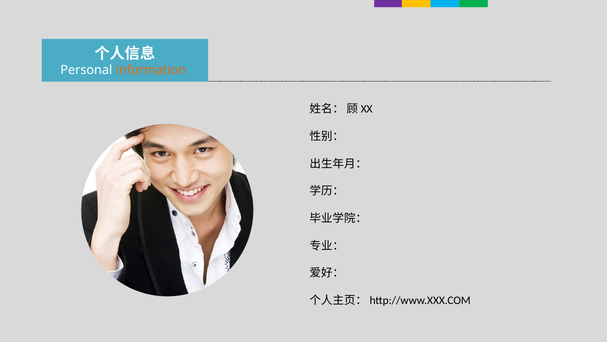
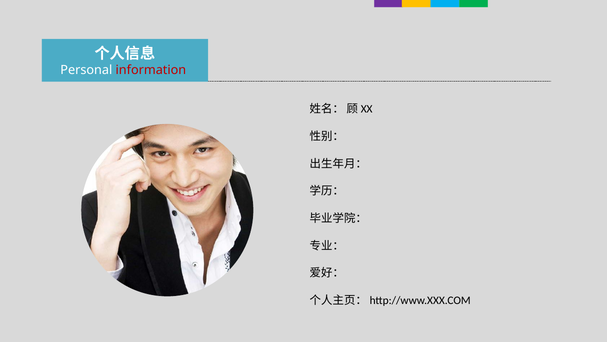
information colour: orange -> red
